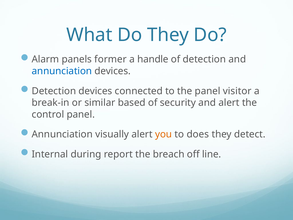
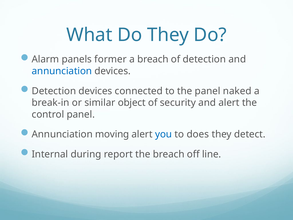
a handle: handle -> breach
visitor: visitor -> naked
based: based -> object
visually: visually -> moving
you colour: orange -> blue
